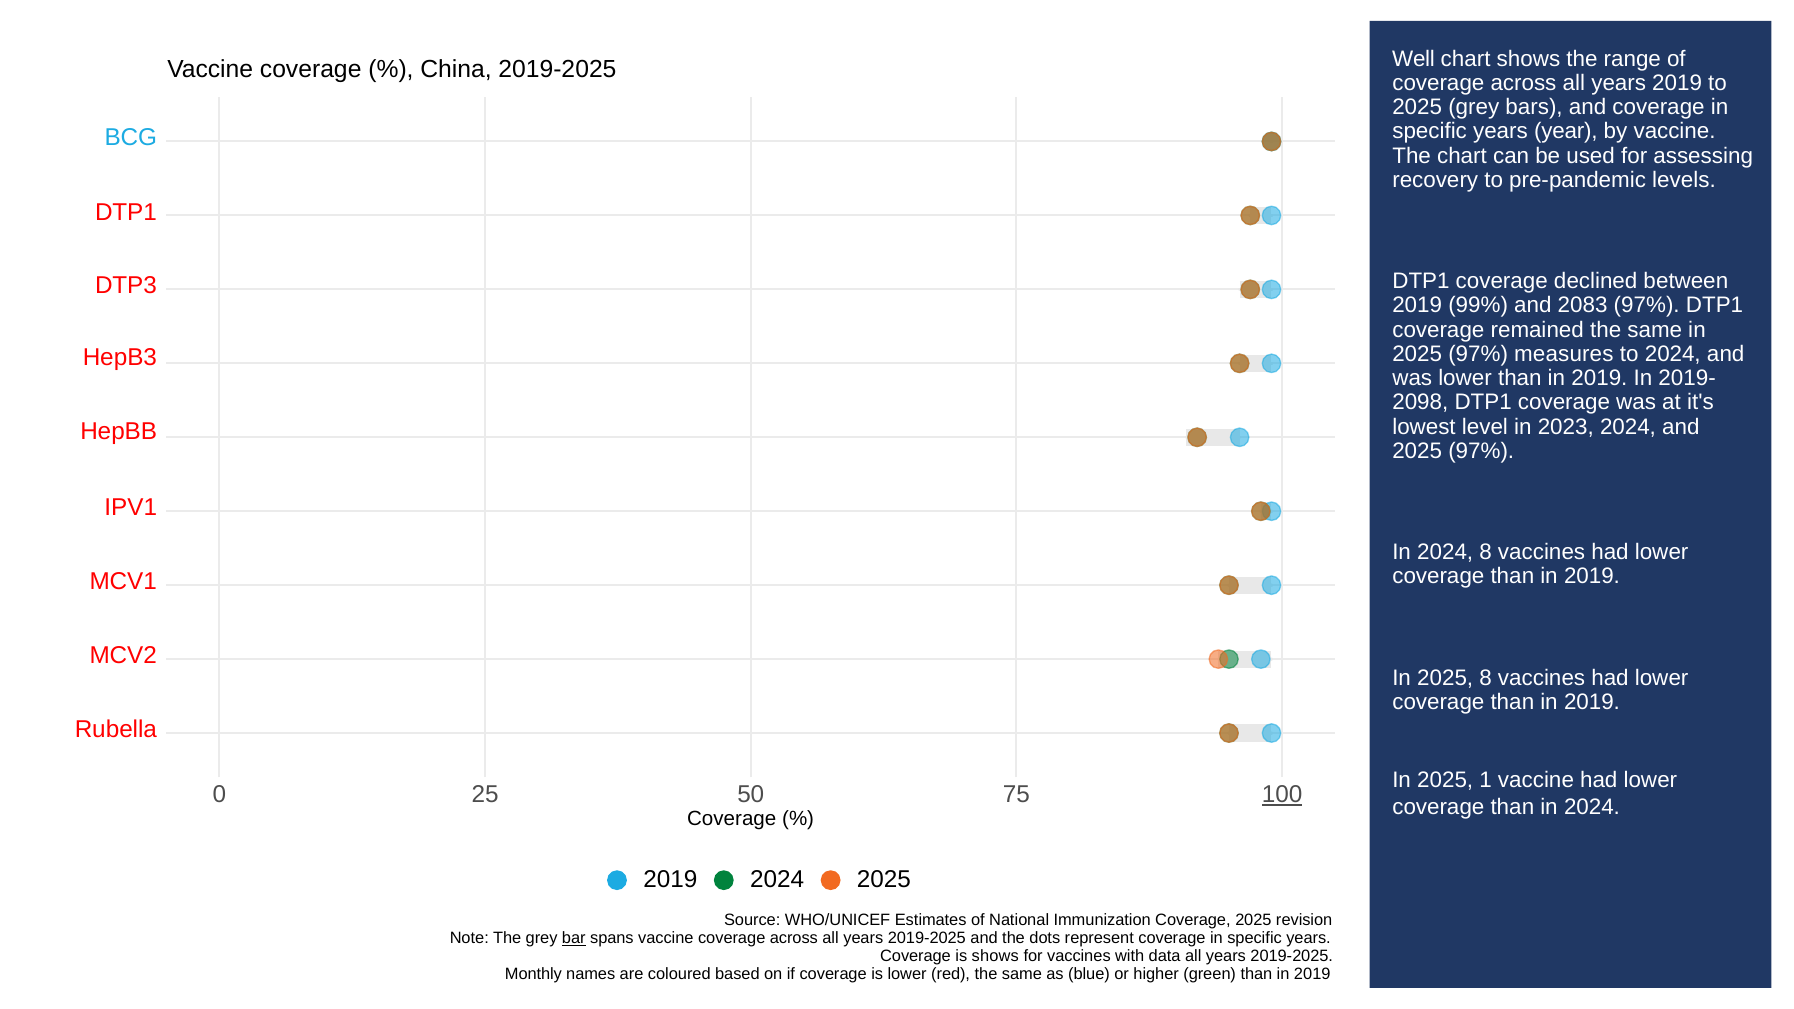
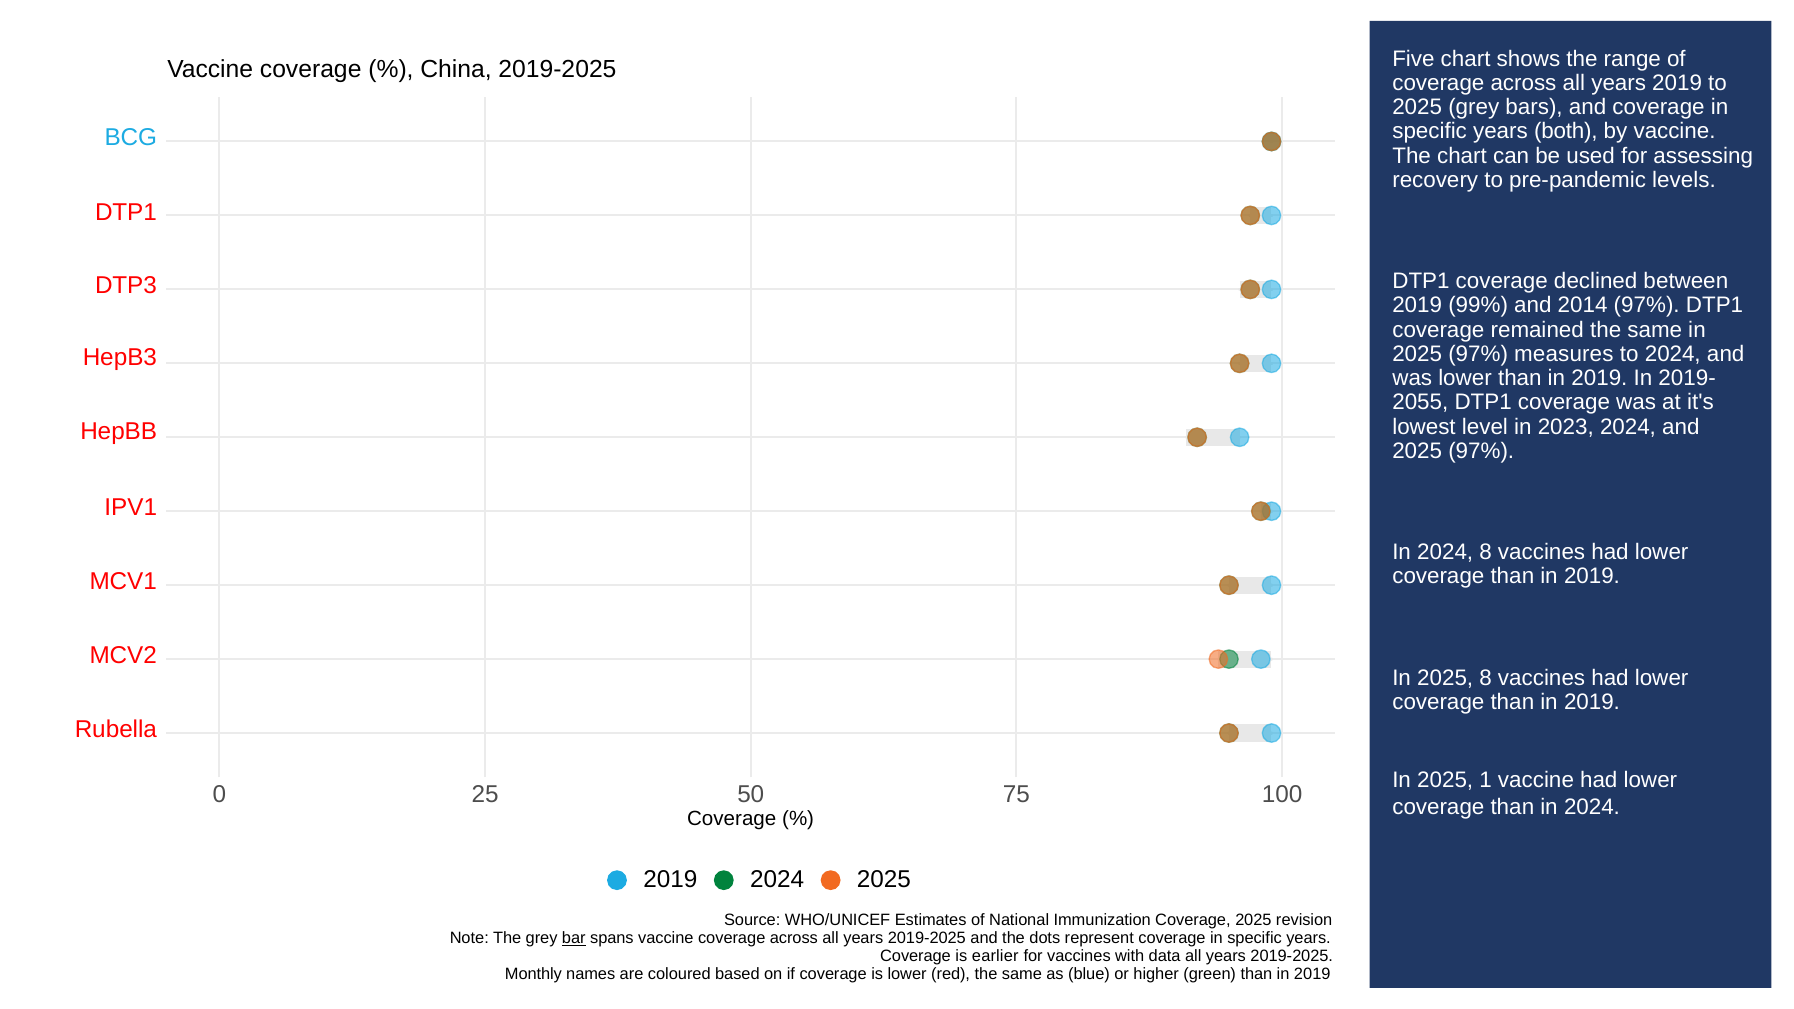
Well: Well -> Five
year: year -> both
2083: 2083 -> 2014
2098: 2098 -> 2055
100 underline: present -> none
is shows: shows -> earlier
